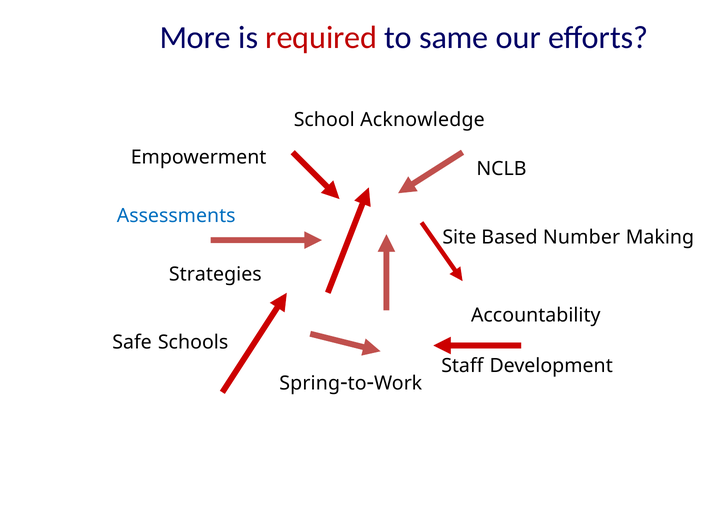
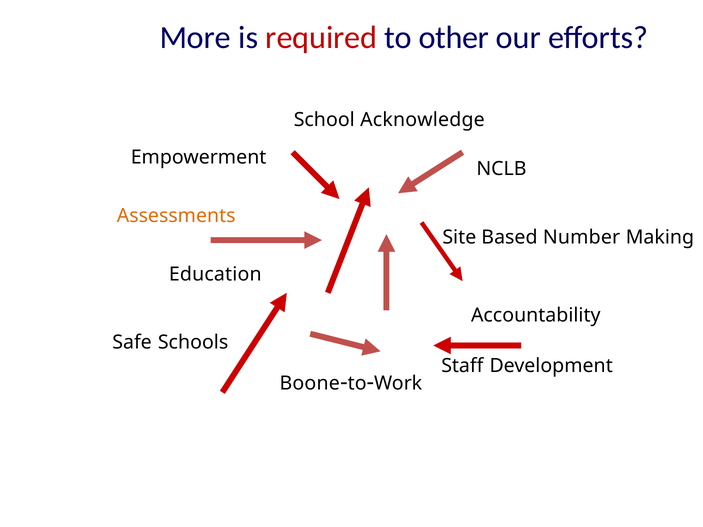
same: same -> other
Assessments colour: blue -> orange
Strategies: Strategies -> Education
Spring: Spring -> Boone
